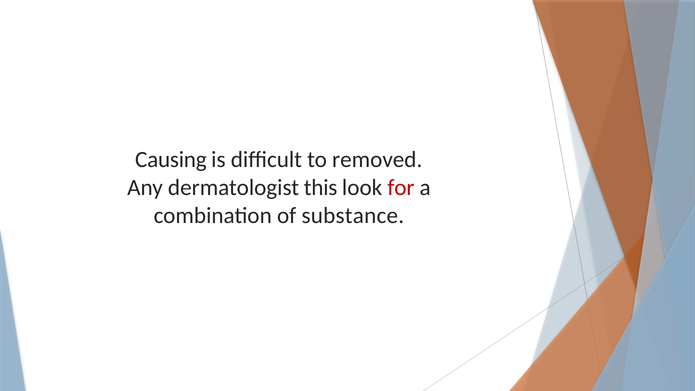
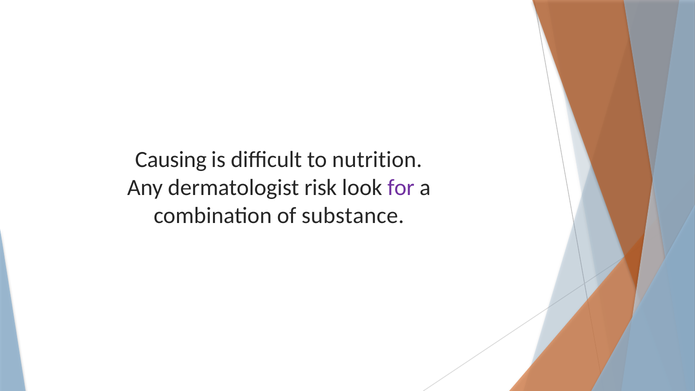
removed: removed -> nutrition
this: this -> risk
for colour: red -> purple
